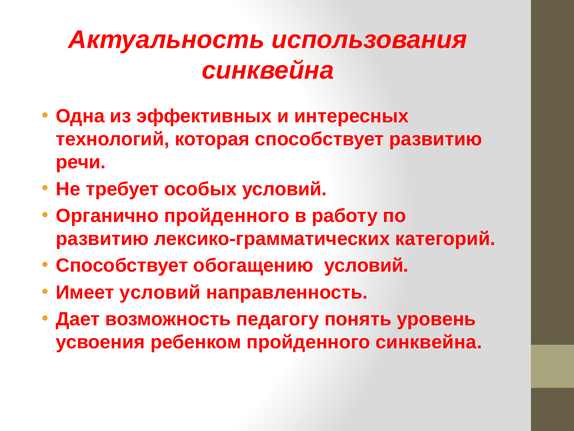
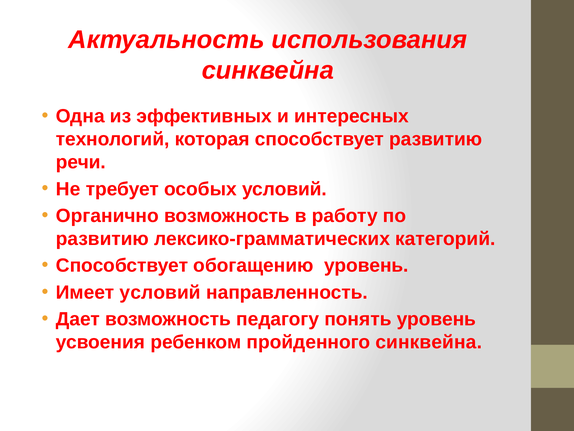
Органично пройденного: пройденного -> возможность
обогащению условий: условий -> уровень
